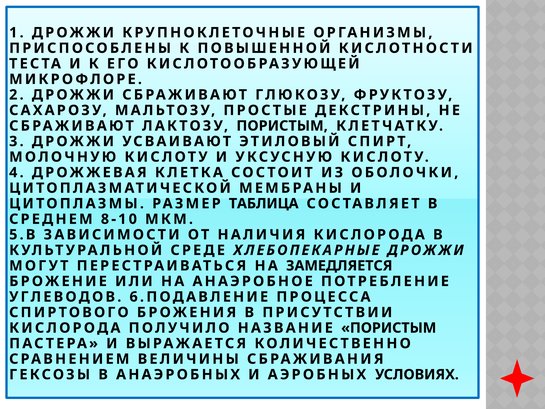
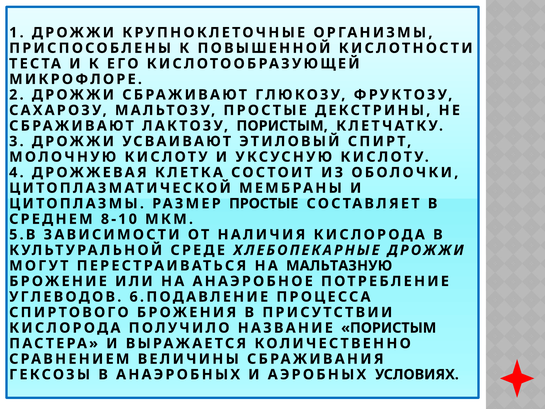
РАЗМЕР ТАБЛИЦА: ТАБЛИЦА -> ПРОСТЫЕ
ЗАМЕДЛЯЕТСЯ: ЗАМЕДЛЯЕТСЯ -> МАЛЬТАЗНУЮ
